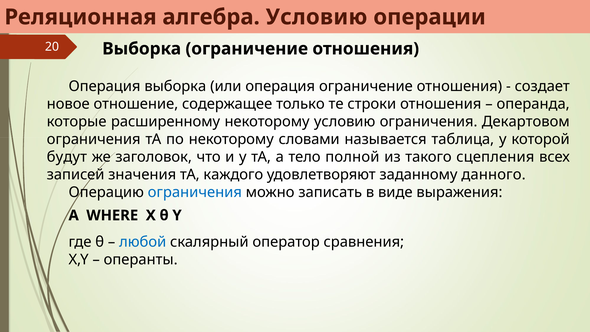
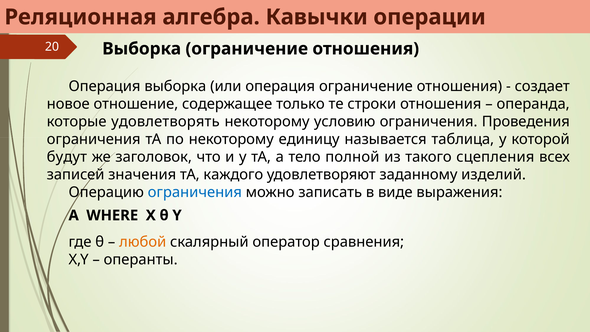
алгебра Условию: Условию -> Кавычки
расширенному: расширенному -> удовлетворять
Декартовом: Декартовом -> Проведения
словами: словами -> единицу
данного: данного -> изделий
любой colour: blue -> orange
